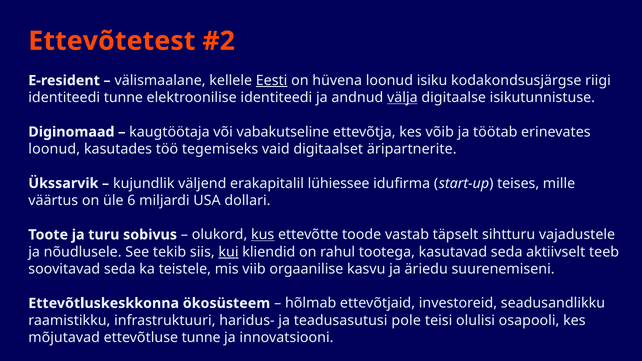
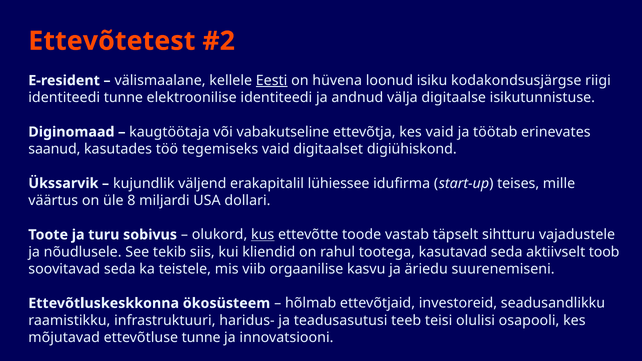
välja underline: present -> none
kes võib: võib -> vaid
loonud at (54, 149): loonud -> saanud
äripartnerite: äripartnerite -> digiühiskond
6: 6 -> 8
kui underline: present -> none
teeb: teeb -> toob
pole: pole -> teeb
